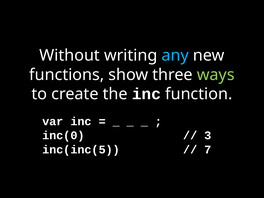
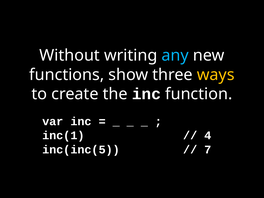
ways colour: light green -> yellow
inc(0: inc(0 -> inc(1
3: 3 -> 4
